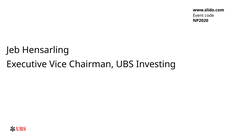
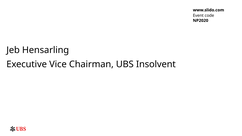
Investing: Investing -> Insolvent
